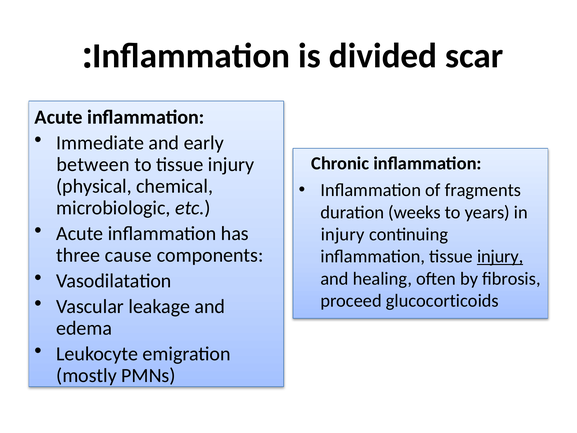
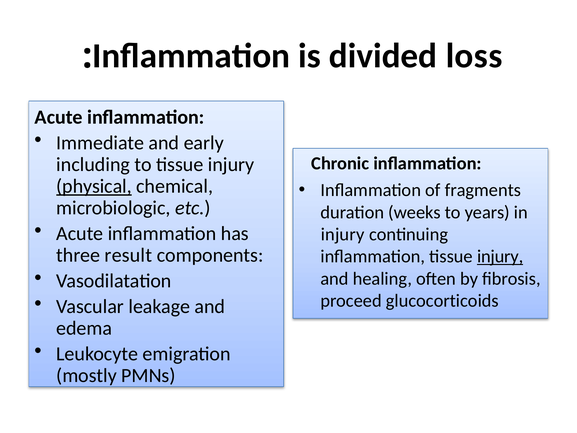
scar: scar -> loss
between: between -> including
physical underline: none -> present
cause: cause -> result
